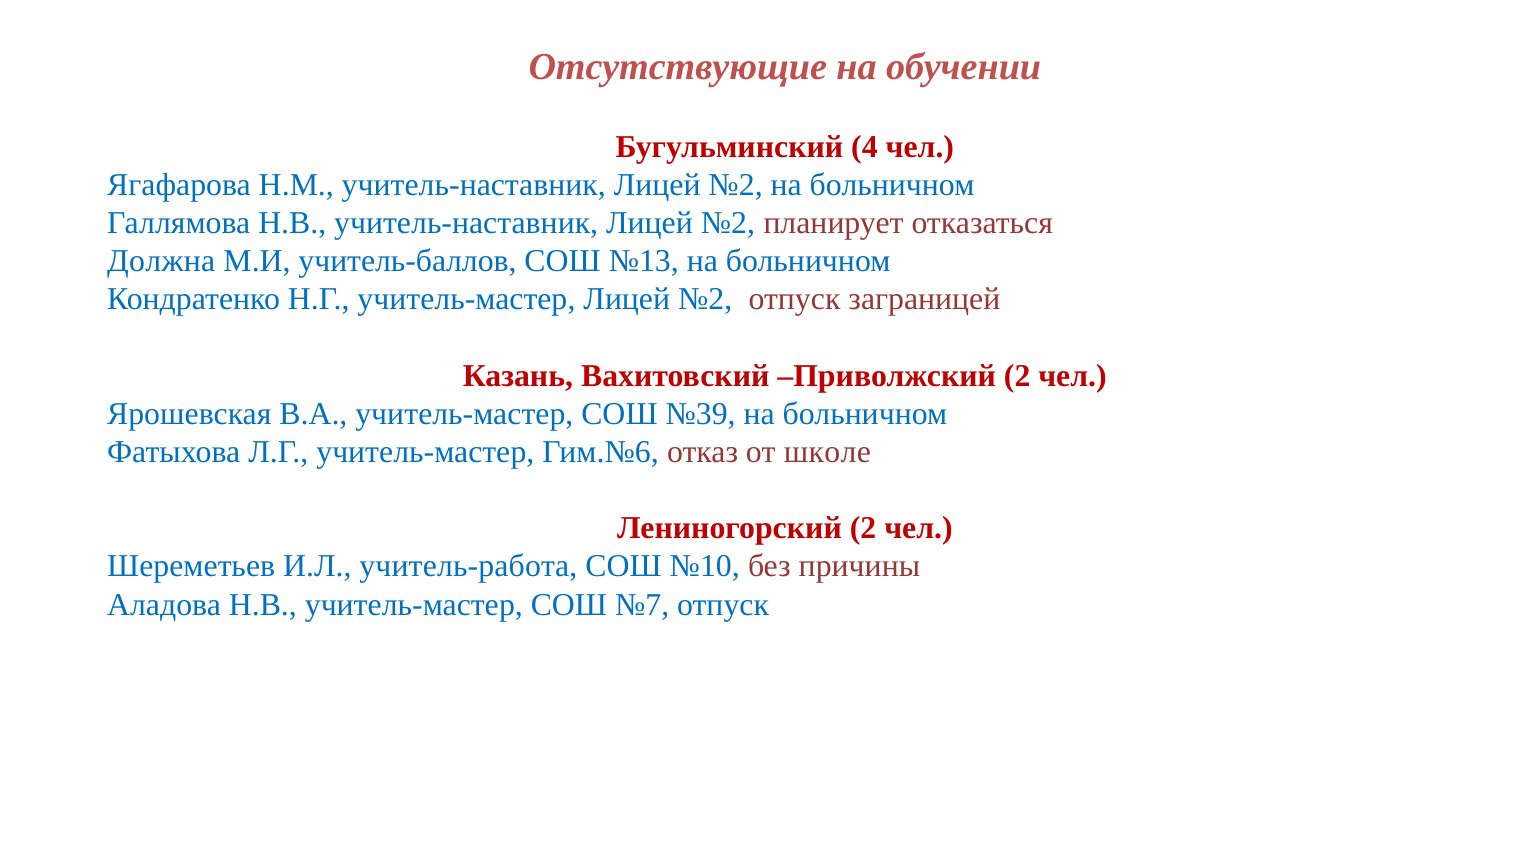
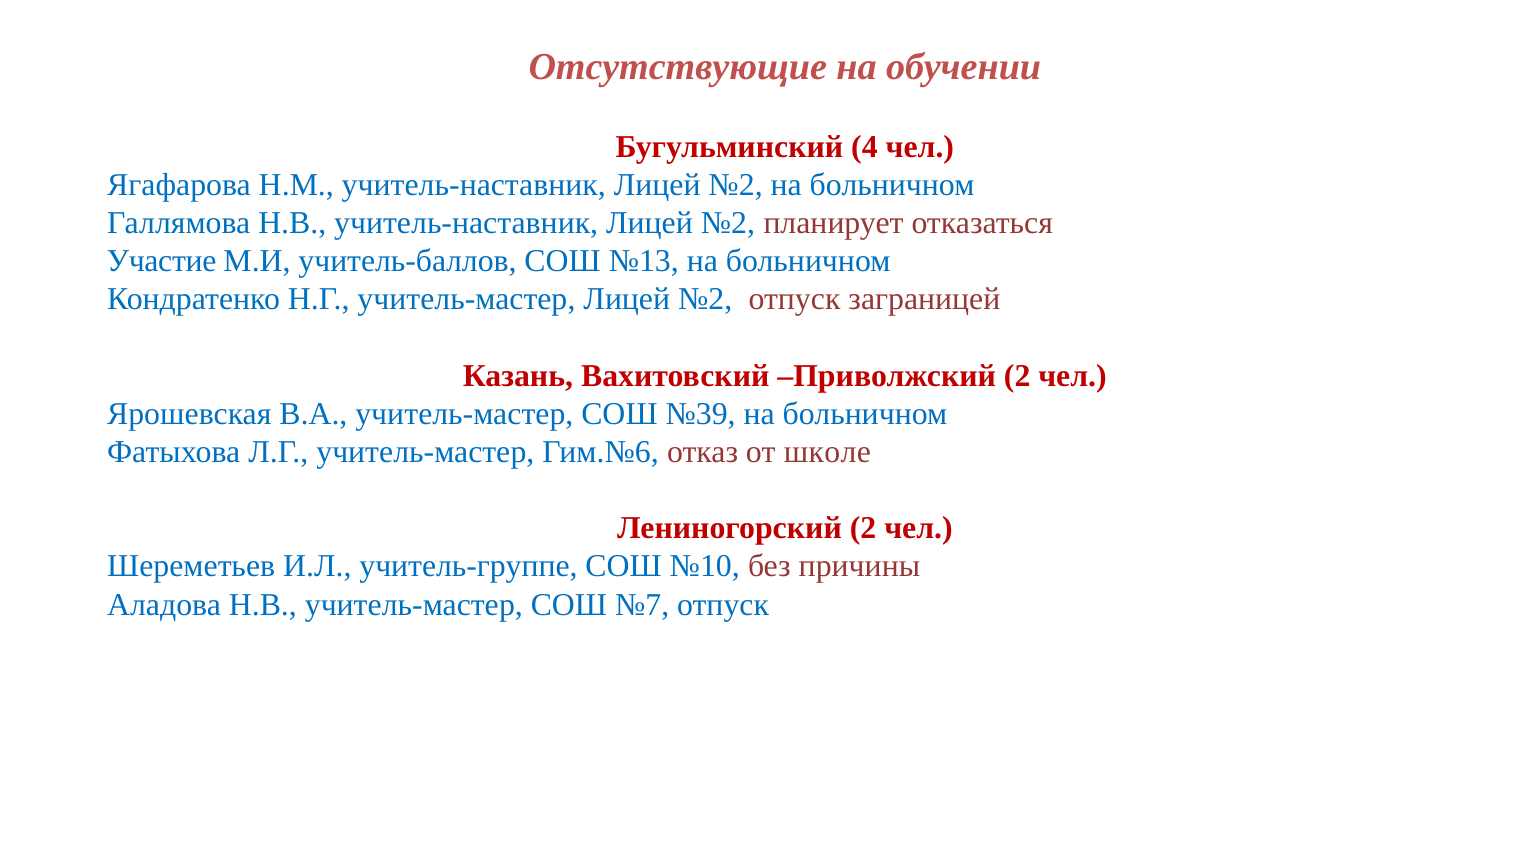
Должна: Должна -> Участие
учитель-работа: учитель-работа -> учитель-группе
